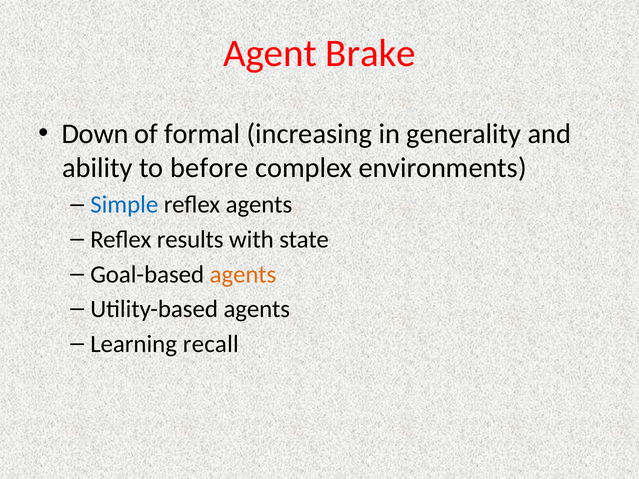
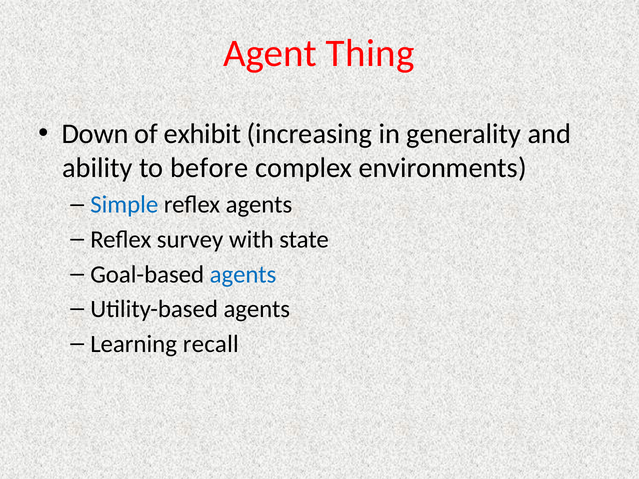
Brake: Brake -> Thing
formal: formal -> exhibit
results: results -> survey
agents at (243, 274) colour: orange -> blue
